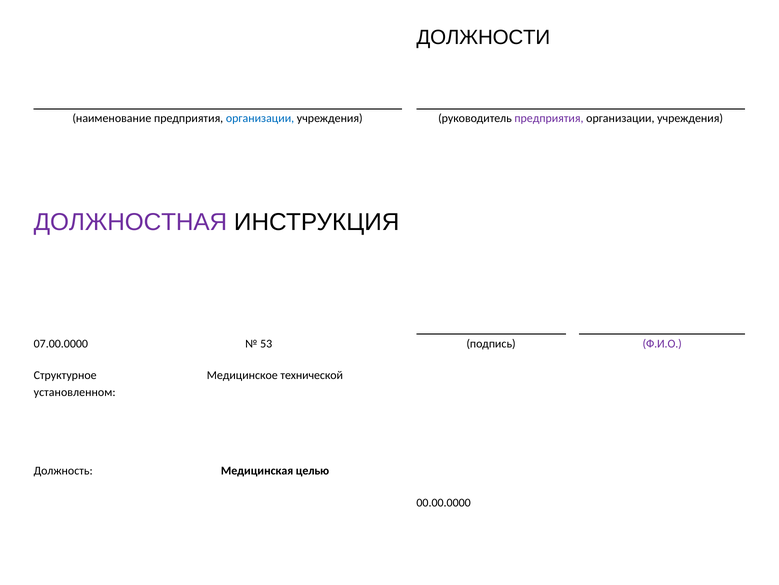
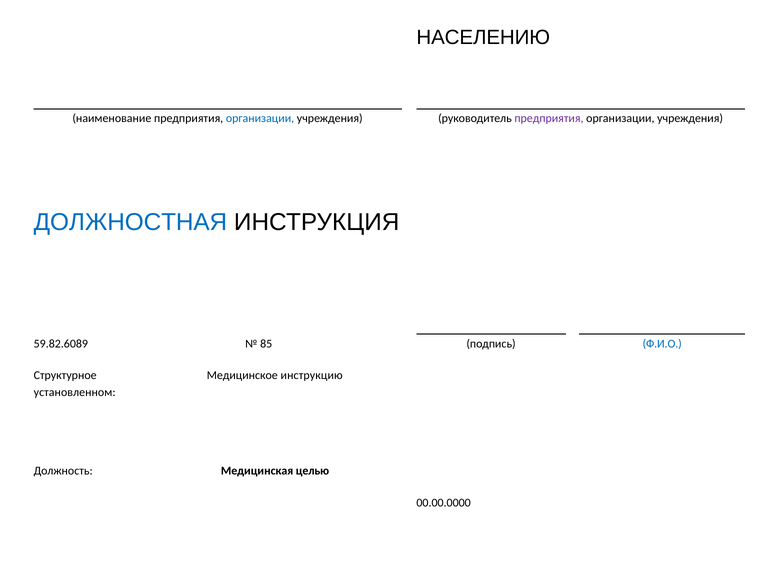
ДОЛЖНОСТИ: ДОЛЖНОСТИ -> НАСЕЛЕНИЮ
ДОЛЖНОСТНАЯ colour: purple -> blue
07.00.0000: 07.00.0000 -> 59.82.6089
53: 53 -> 85
Ф.И.О colour: purple -> blue
технической: технической -> инструкцию
